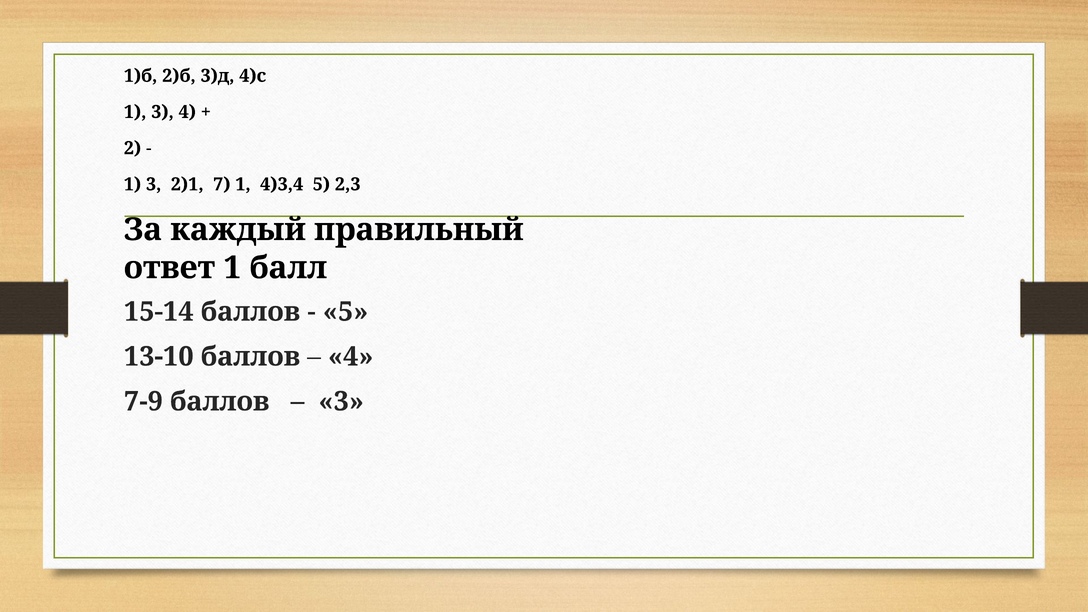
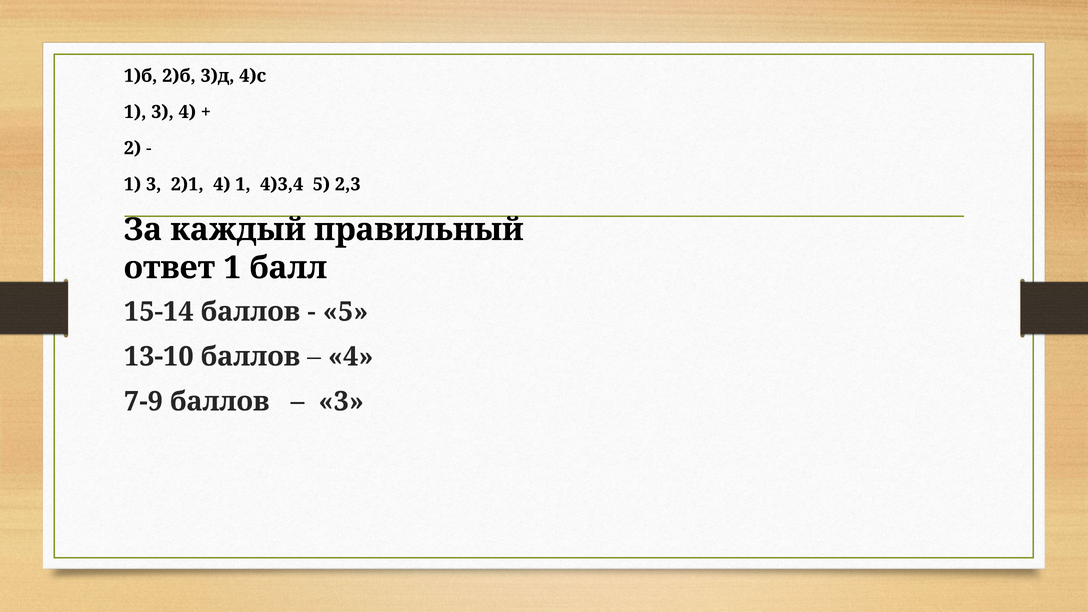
2)1 7: 7 -> 4
